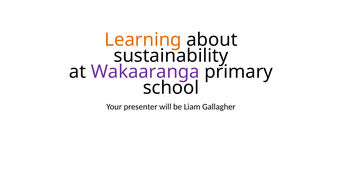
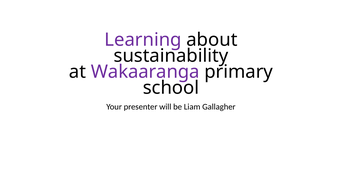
Learning colour: orange -> purple
